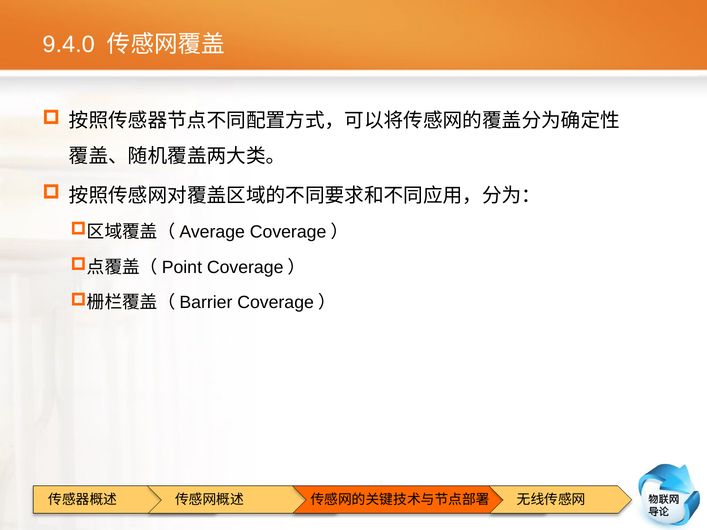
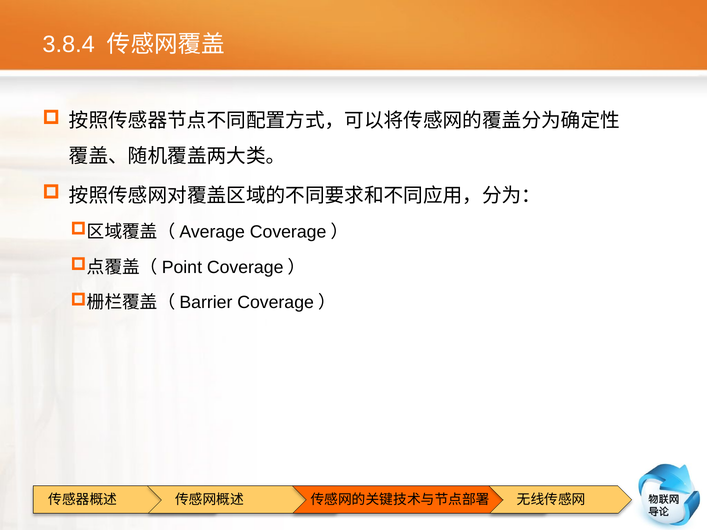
9.4.0: 9.4.0 -> 3.8.4
